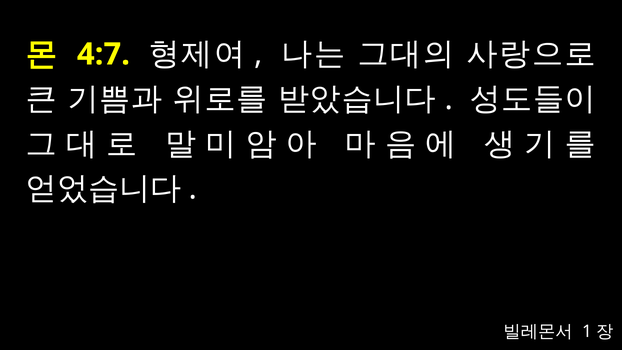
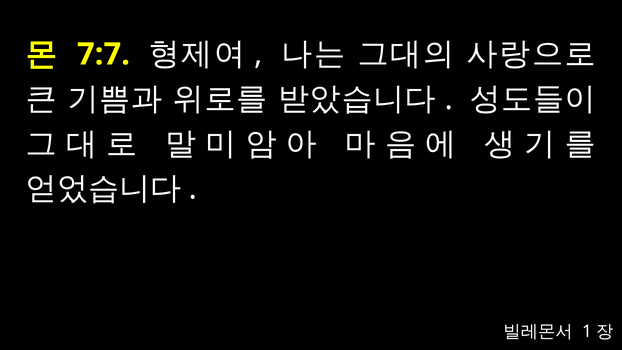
4:7: 4:7 -> 7:7
